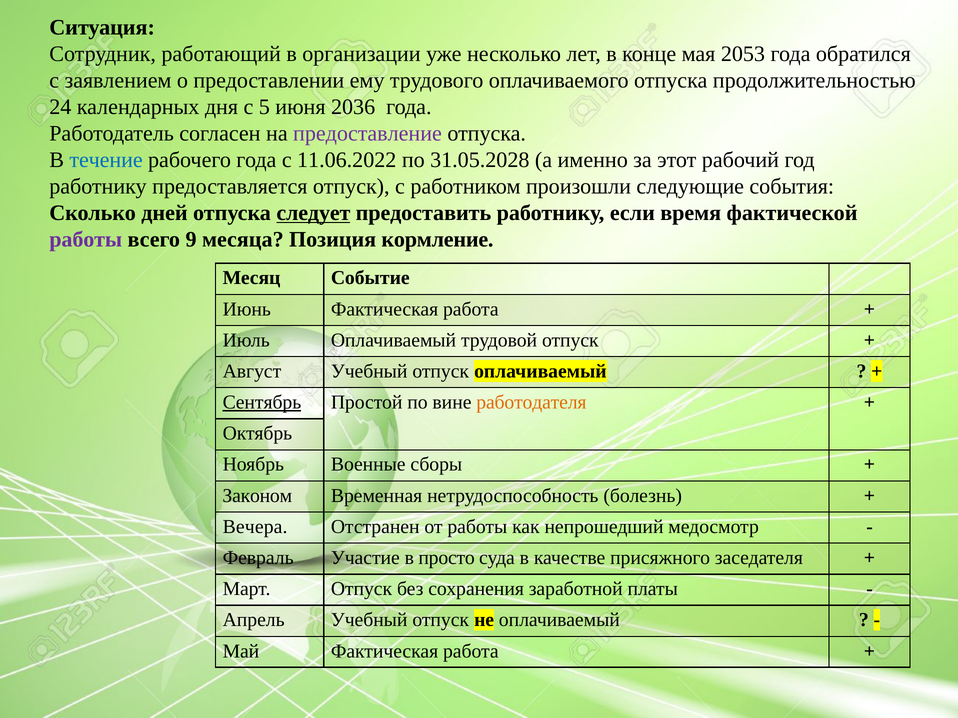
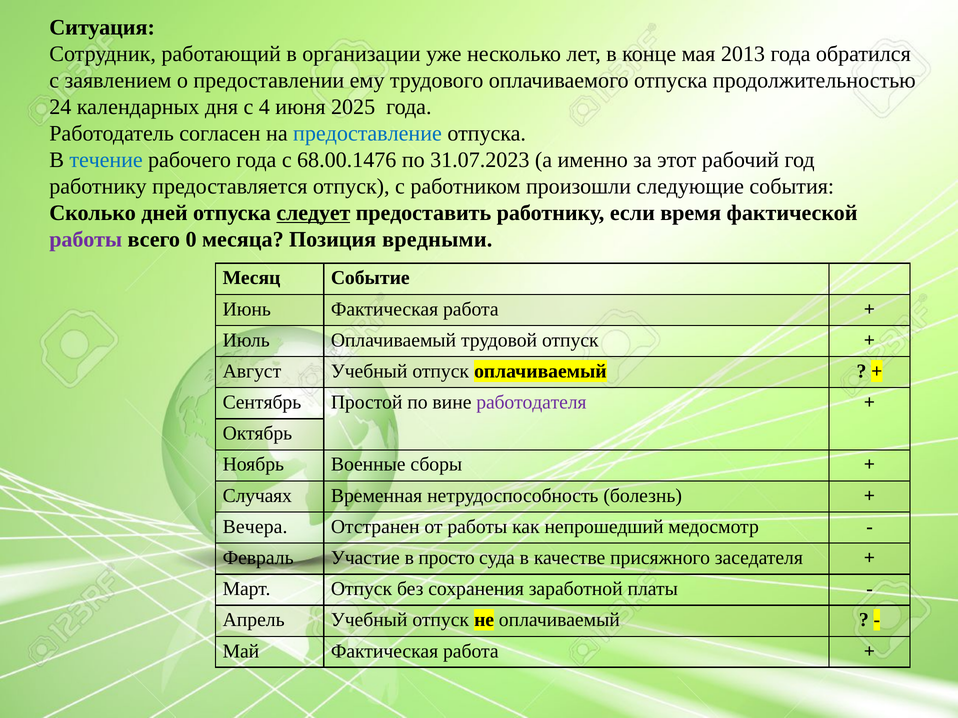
2053: 2053 -> 2013
5: 5 -> 4
2036: 2036 -> 2025
предоставление colour: purple -> blue
11.06.2022: 11.06.2022 -> 68.00.1476
31.05.2028: 31.05.2028 -> 31.07.2023
9: 9 -> 0
кормление: кормление -> вредными
Сентябрь underline: present -> none
работодателя colour: orange -> purple
Законом: Законом -> Случаях
